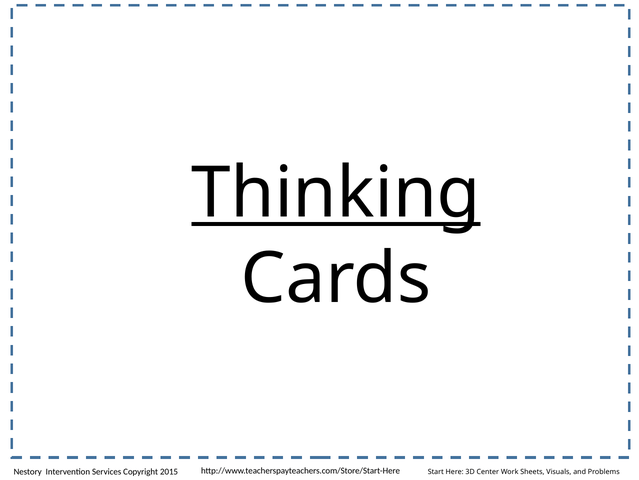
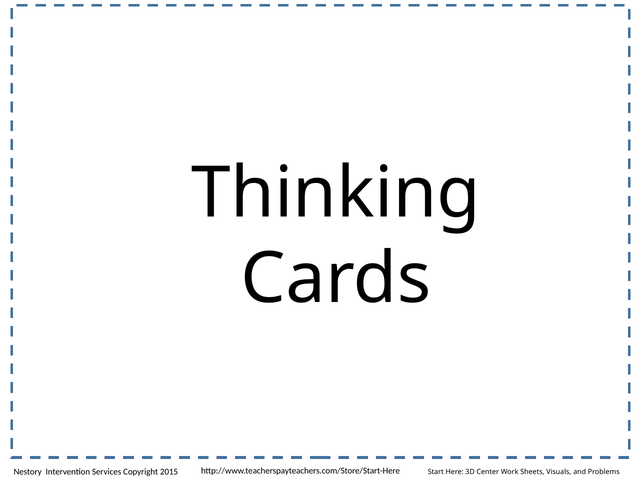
Thinking underline: present -> none
